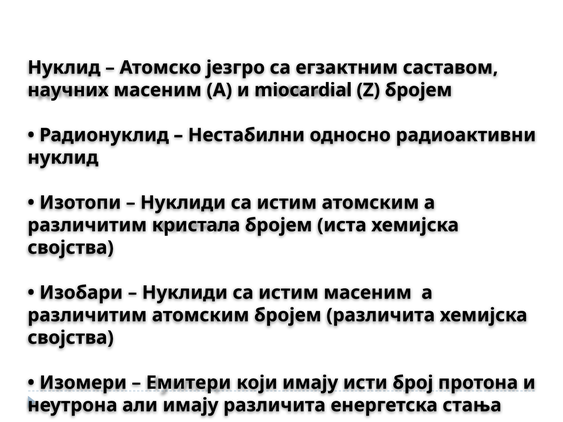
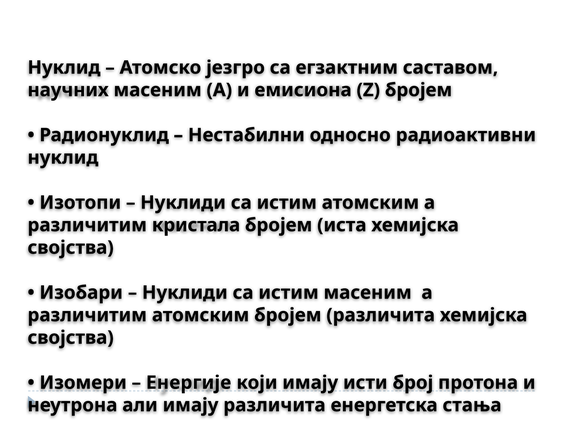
miocardial: miocardial -> емисиона
Емитери: Емитери -> Енергије
